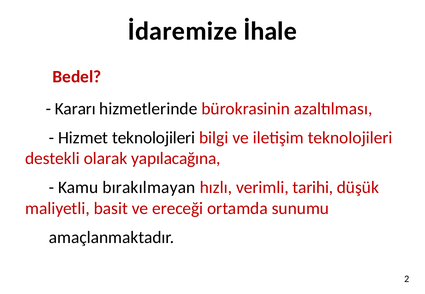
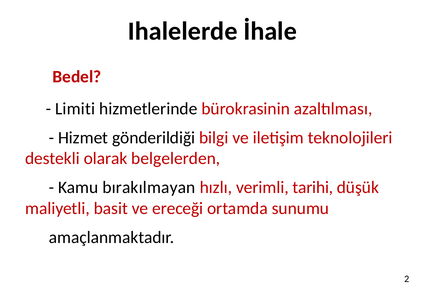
İdaremize: İdaremize -> Ihalelerde
Kararı: Kararı -> Limiti
Hizmet teknolojileri: teknolojileri -> gönderildiği
yapılacağına: yapılacağına -> belgelerden
